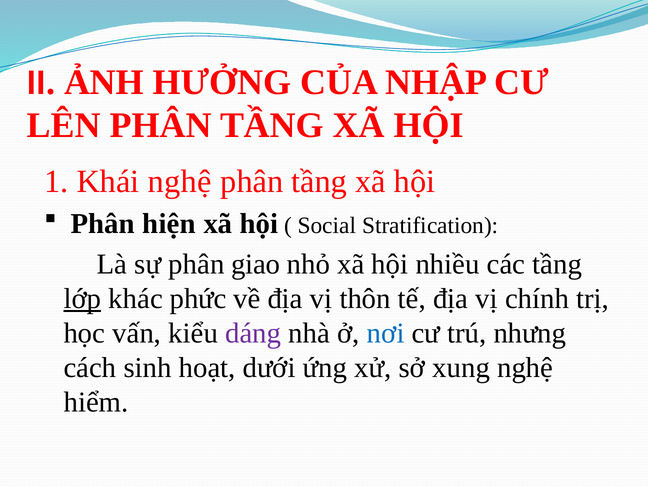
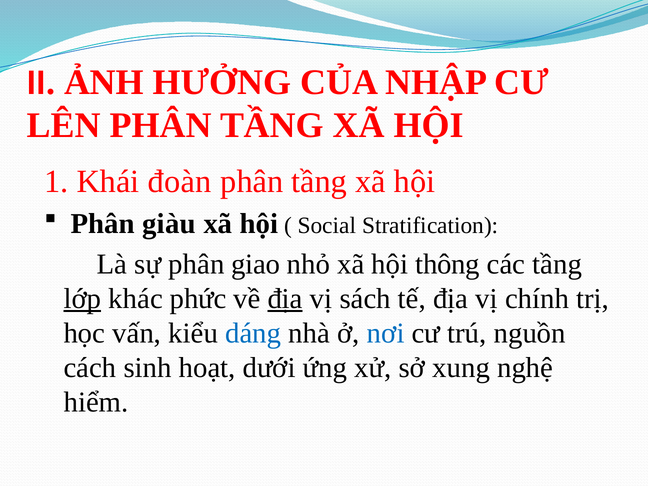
Khái nghệ: nghệ -> đoàn
hiện: hiện -> giàu
nhiều: nhiều -> thông
địa at (285, 299) underline: none -> present
thôn: thôn -> sách
dáng colour: purple -> blue
nhưng: nhưng -> nguồn
